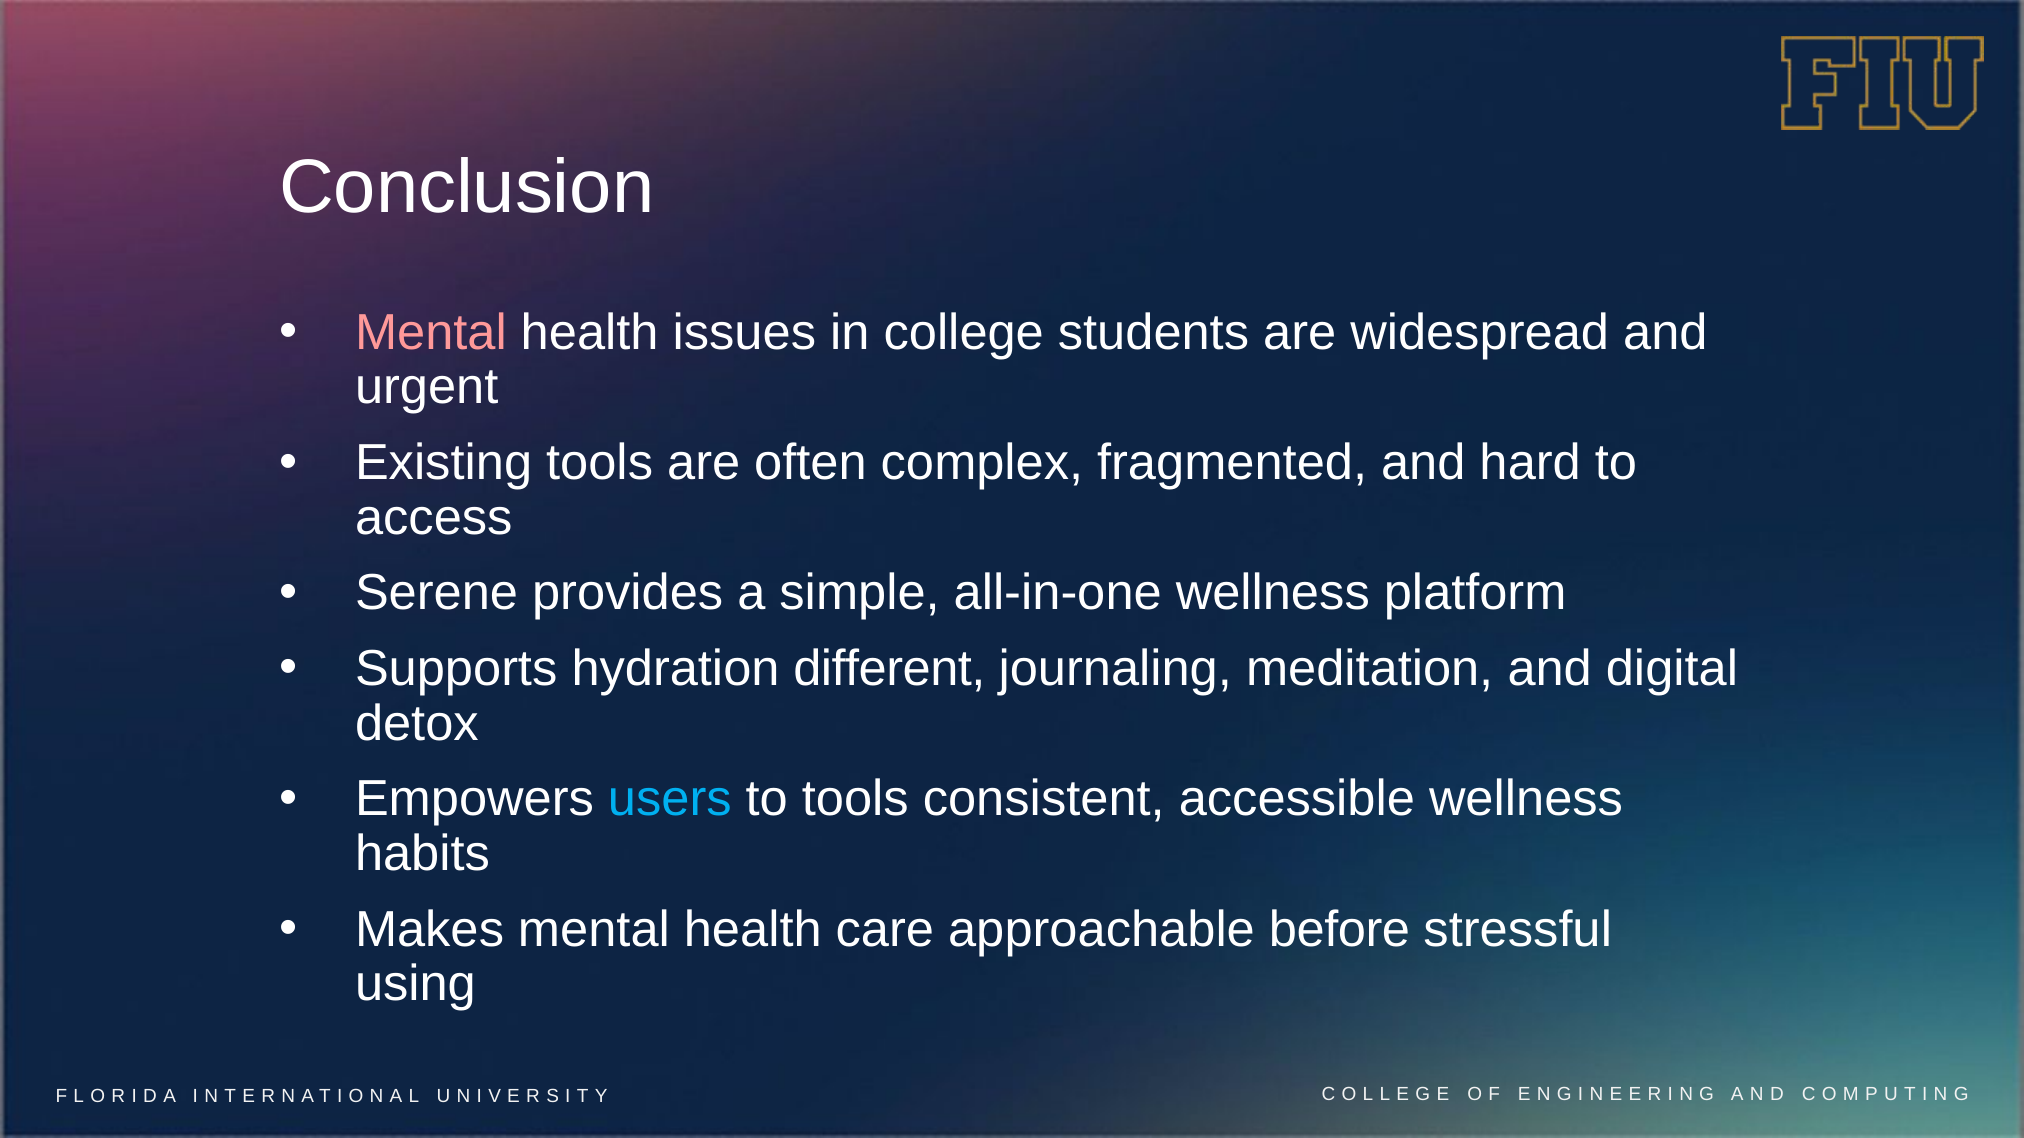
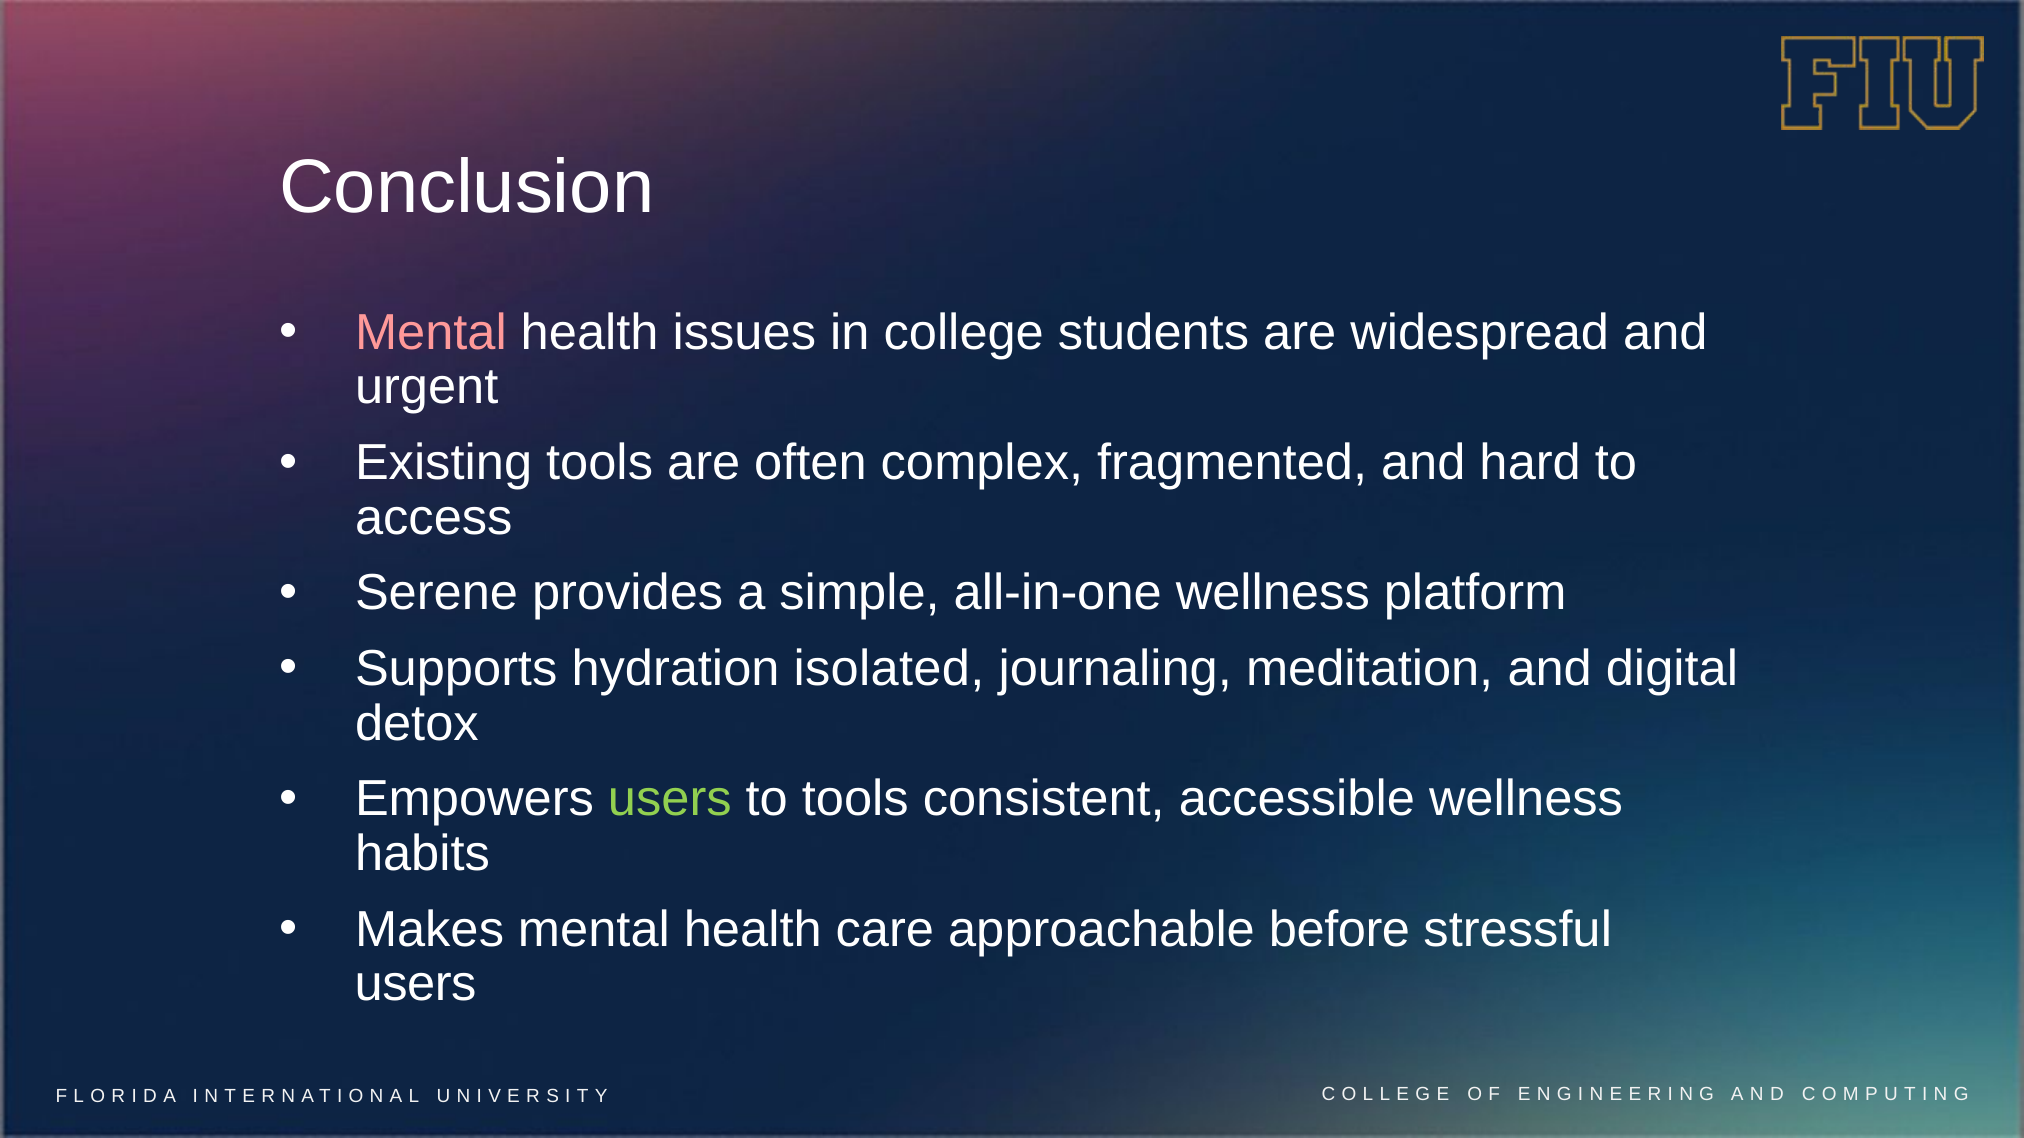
different: different -> isolated
users at (670, 800) colour: light blue -> light green
using at (415, 985): using -> users
